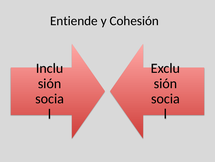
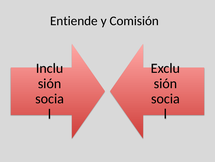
Cohesión: Cohesión -> Comisión
